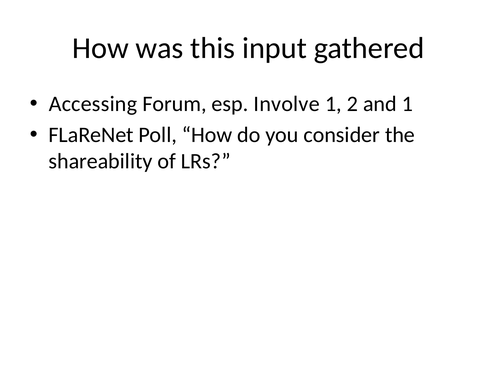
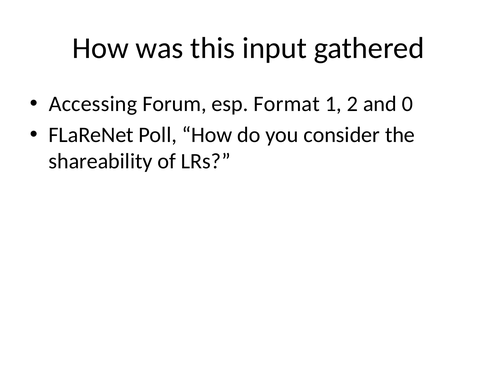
Involve: Involve -> Format
and 1: 1 -> 0
